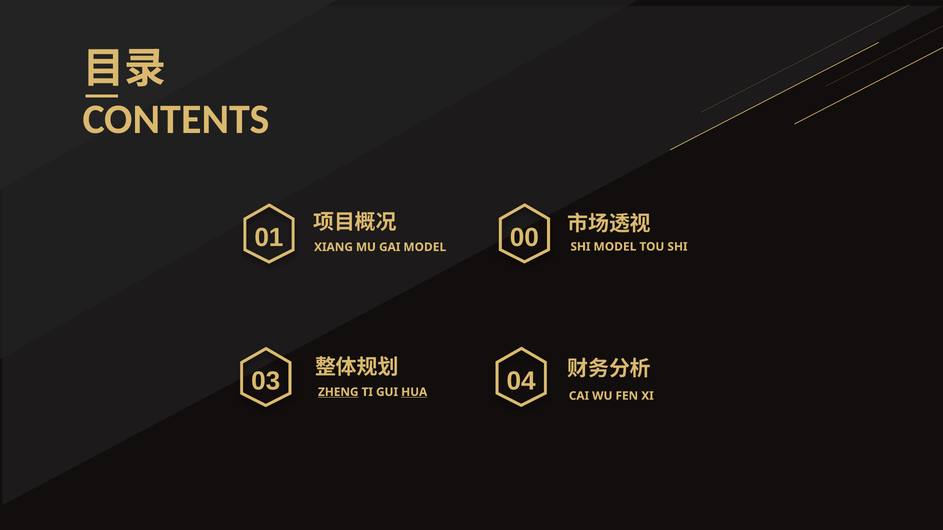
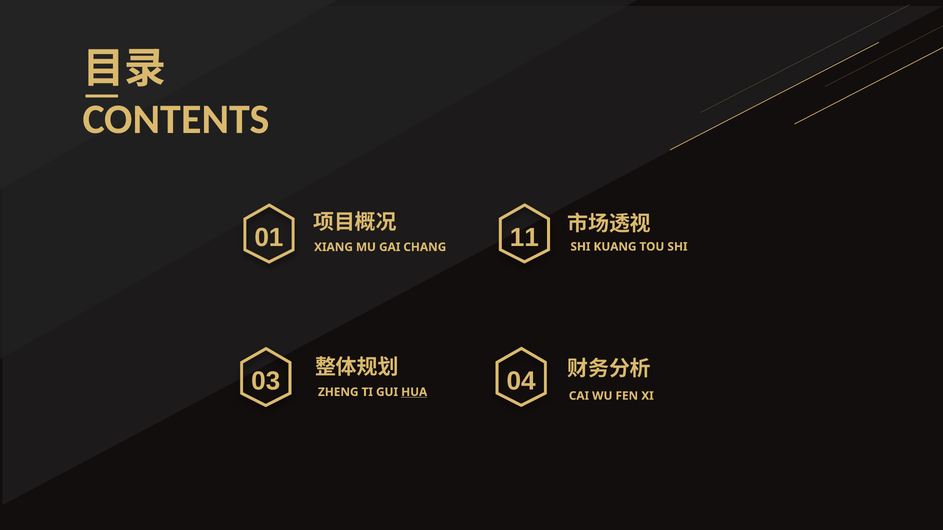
00: 00 -> 11
GAI MODEL: MODEL -> CHANG
SHI MODEL: MODEL -> KUANG
ZHENG underline: present -> none
